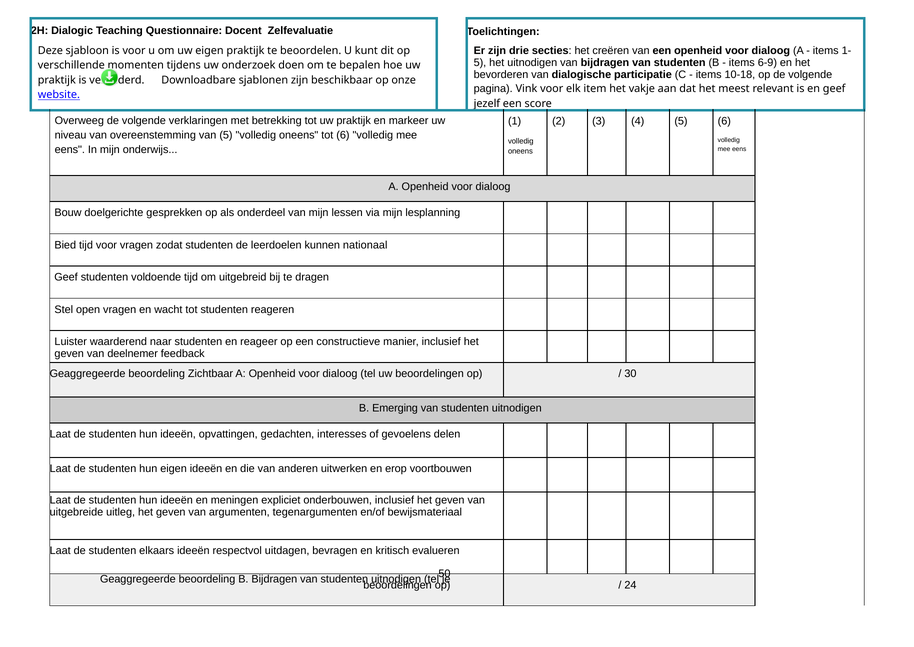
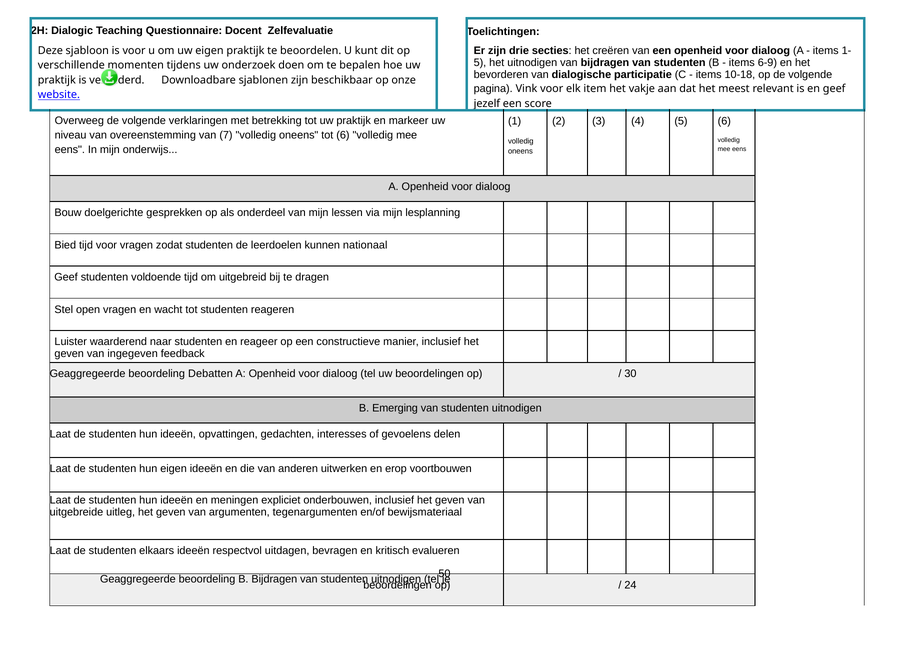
van 5: 5 -> 7
deelnemer: deelnemer -> ingegeven
Zichtbaar: Zichtbaar -> Debatten
